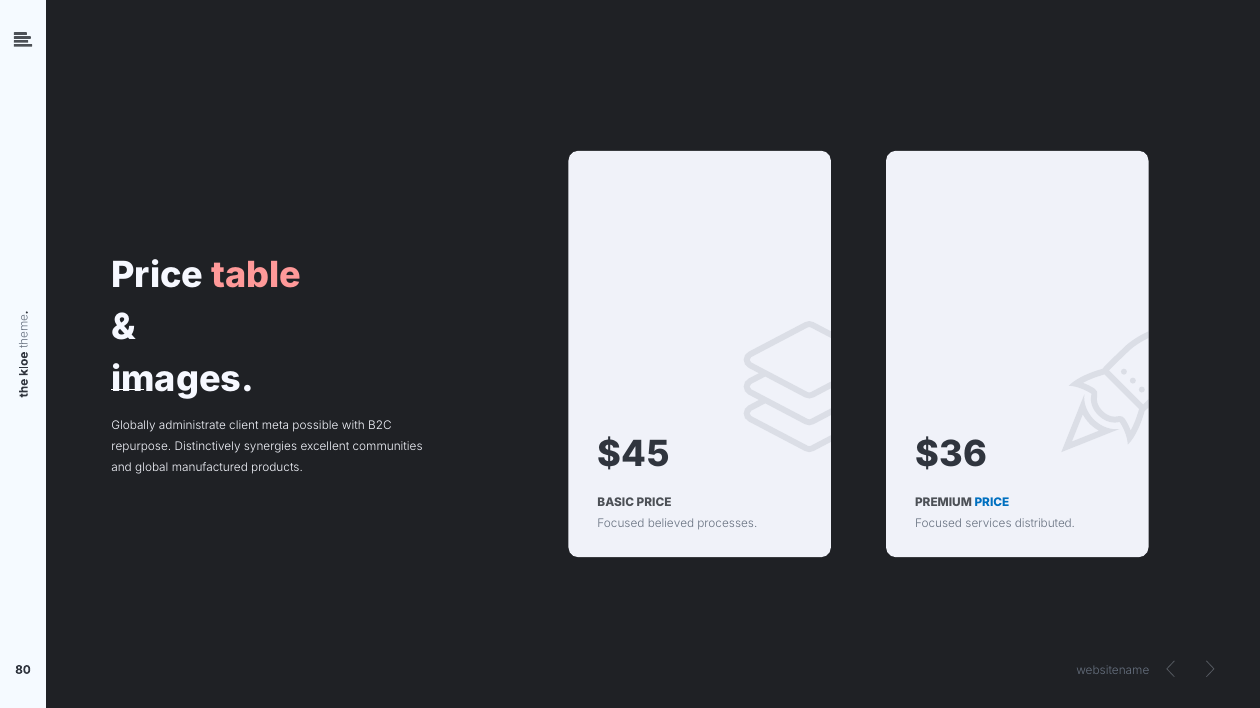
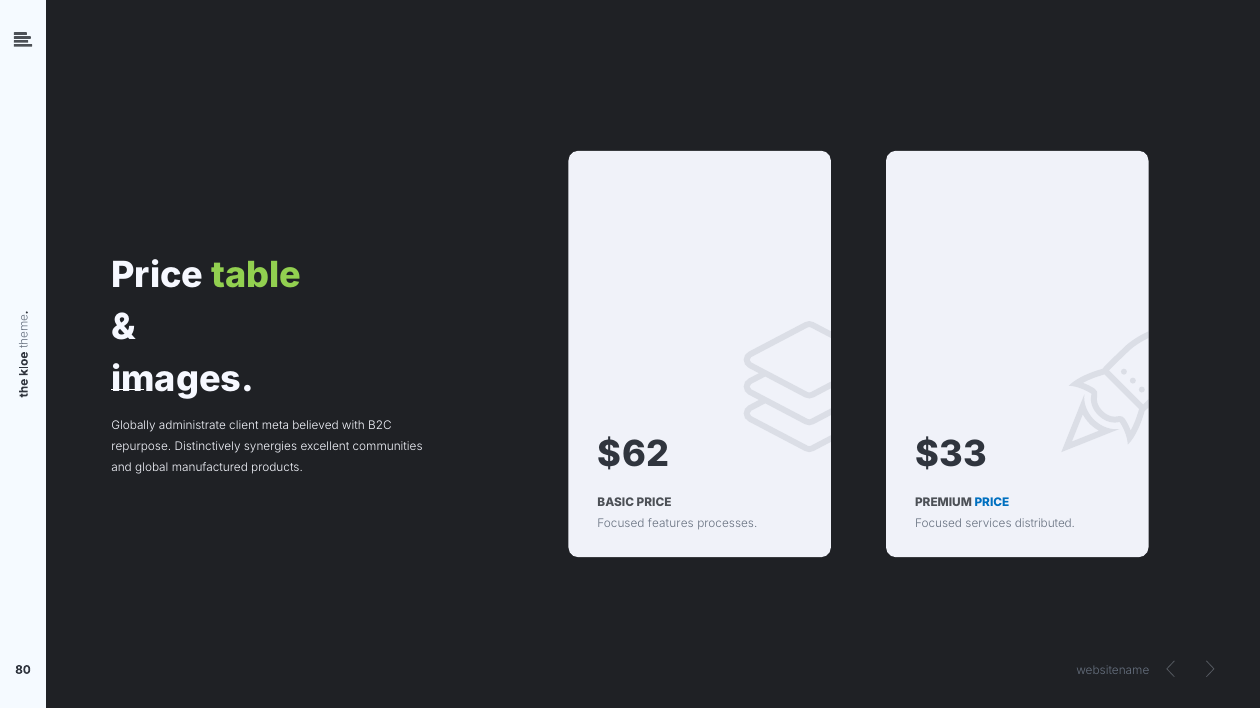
table colour: pink -> light green
possible: possible -> believed
$45: $45 -> $62
$36: $36 -> $33
believed: believed -> features
